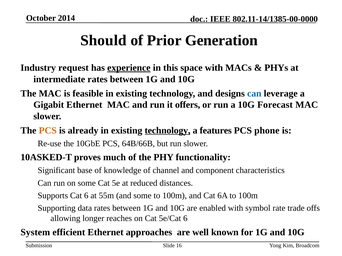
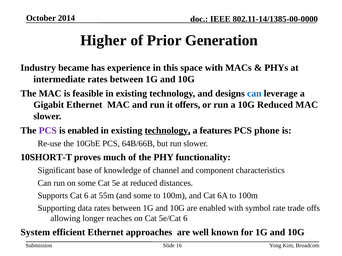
Should: Should -> Higher
request: request -> became
experience underline: present -> none
10G Forecast: Forecast -> Reduced
PCS at (48, 131) colour: orange -> purple
is already: already -> enabled
10ASKED-T: 10ASKED-T -> 10SHORT-T
